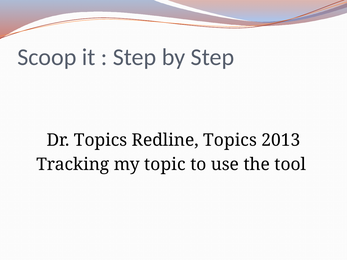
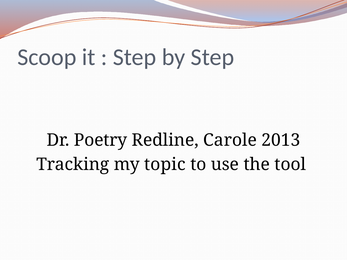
Dr Topics: Topics -> Poetry
Redline Topics: Topics -> Carole
